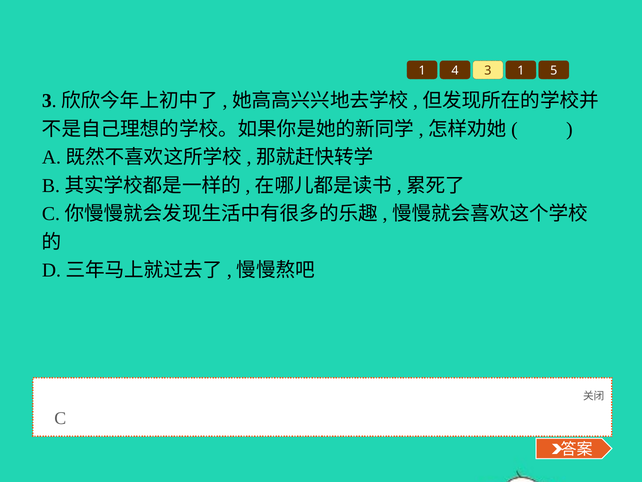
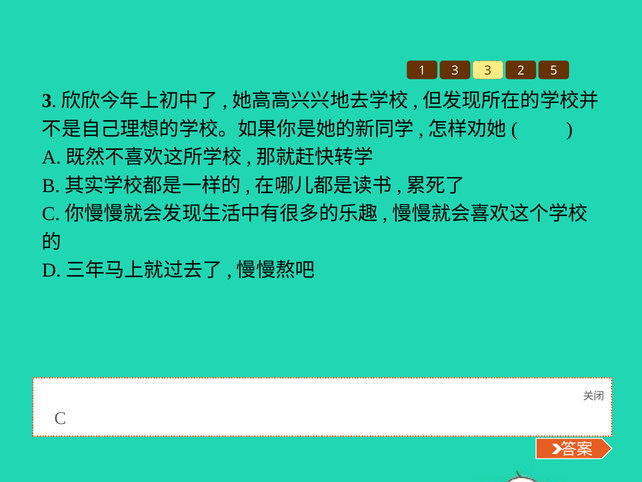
1 4: 4 -> 3
3 1: 1 -> 2
